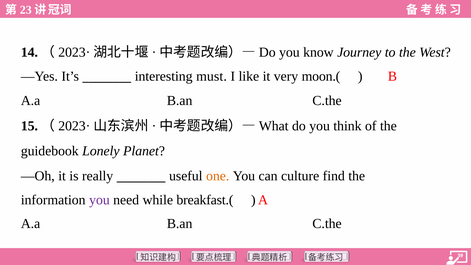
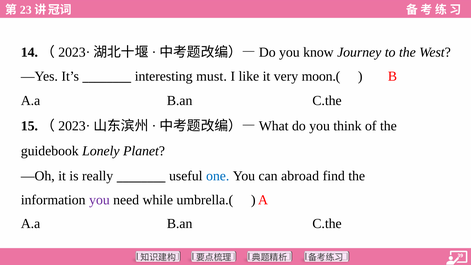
one colour: orange -> blue
culture: culture -> abroad
breakfast.(: breakfast.( -> umbrella.(
